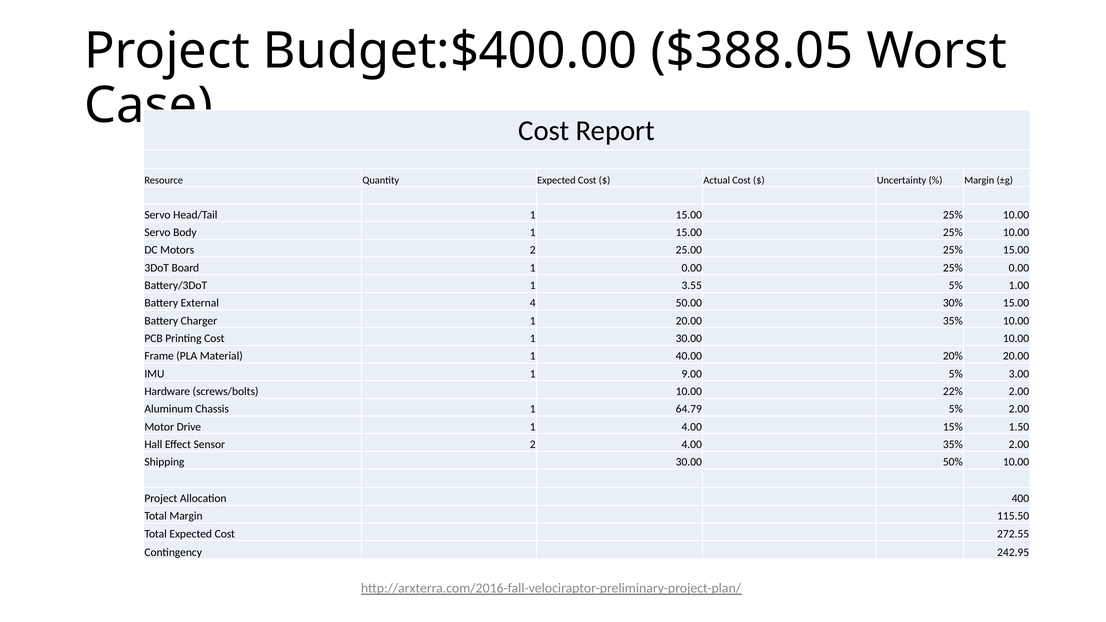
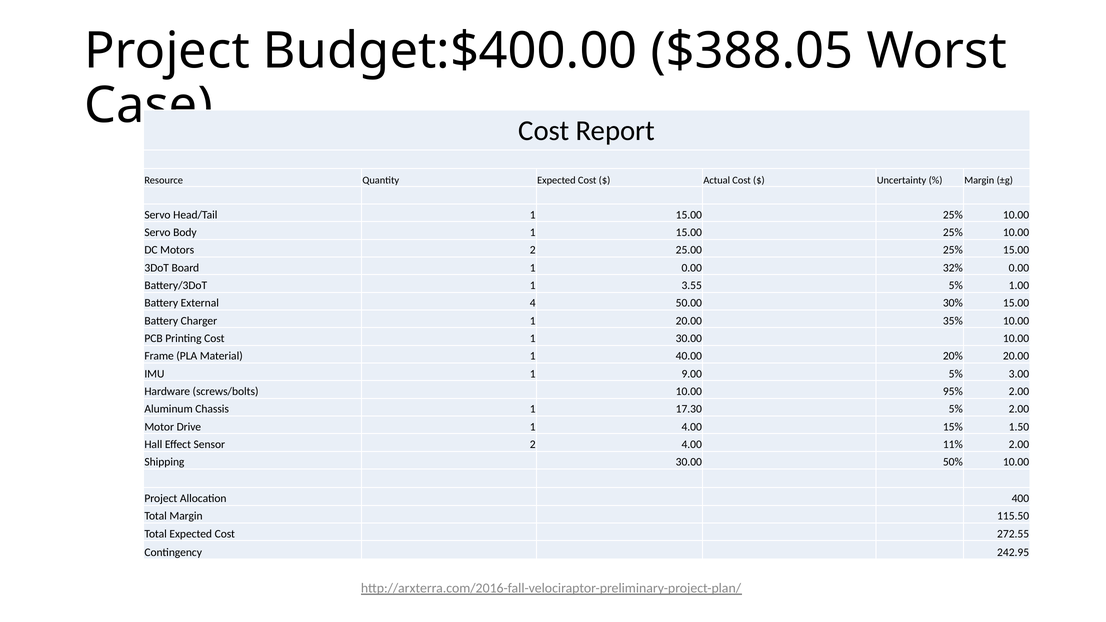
0.00 25%: 25% -> 32%
22%: 22% -> 95%
64.79: 64.79 -> 17.30
4.00 35%: 35% -> 11%
